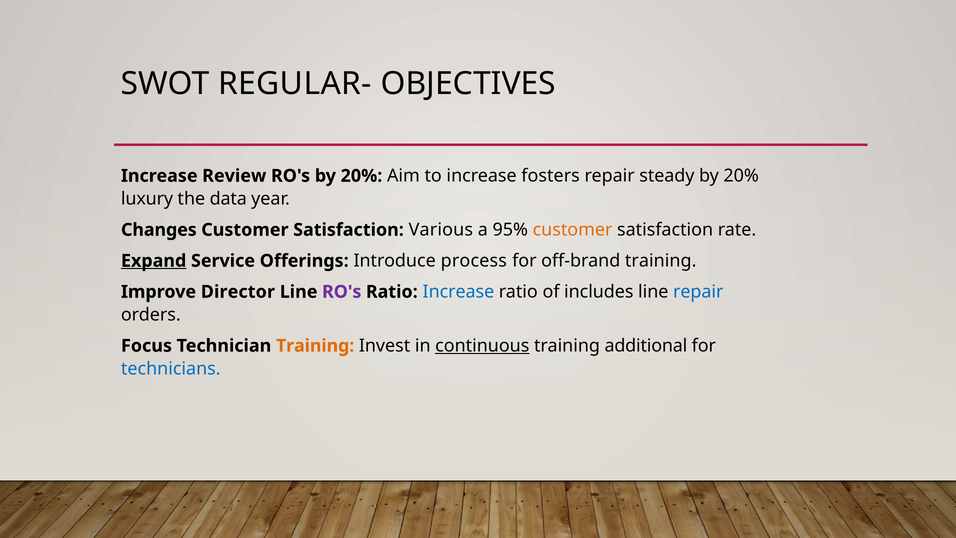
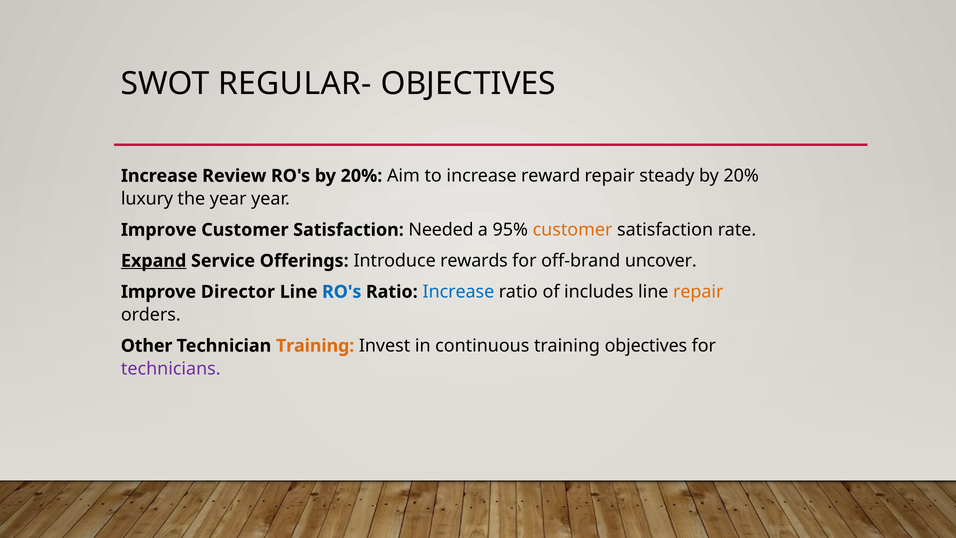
fosters: fosters -> reward
the data: data -> year
Changes at (159, 230): Changes -> Improve
Various: Various -> Needed
process: process -> rewards
off-brand training: training -> uncover
RO's at (342, 292) colour: purple -> blue
repair at (698, 292) colour: blue -> orange
Focus: Focus -> Other
continuous underline: present -> none
training additional: additional -> objectives
technicians colour: blue -> purple
